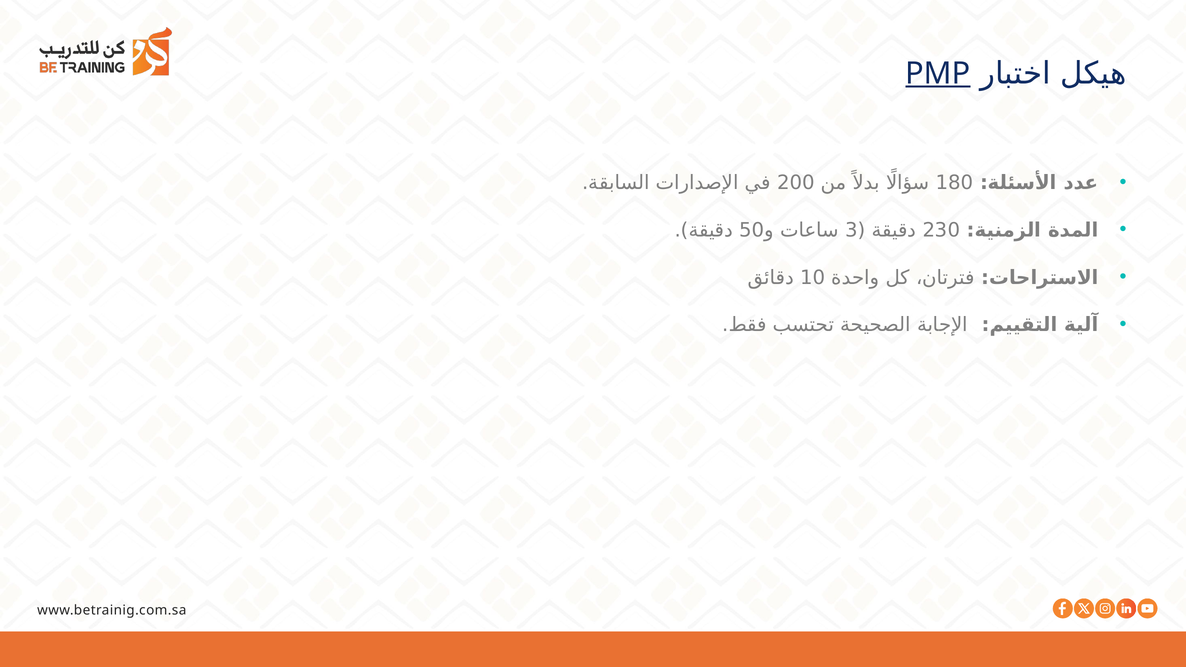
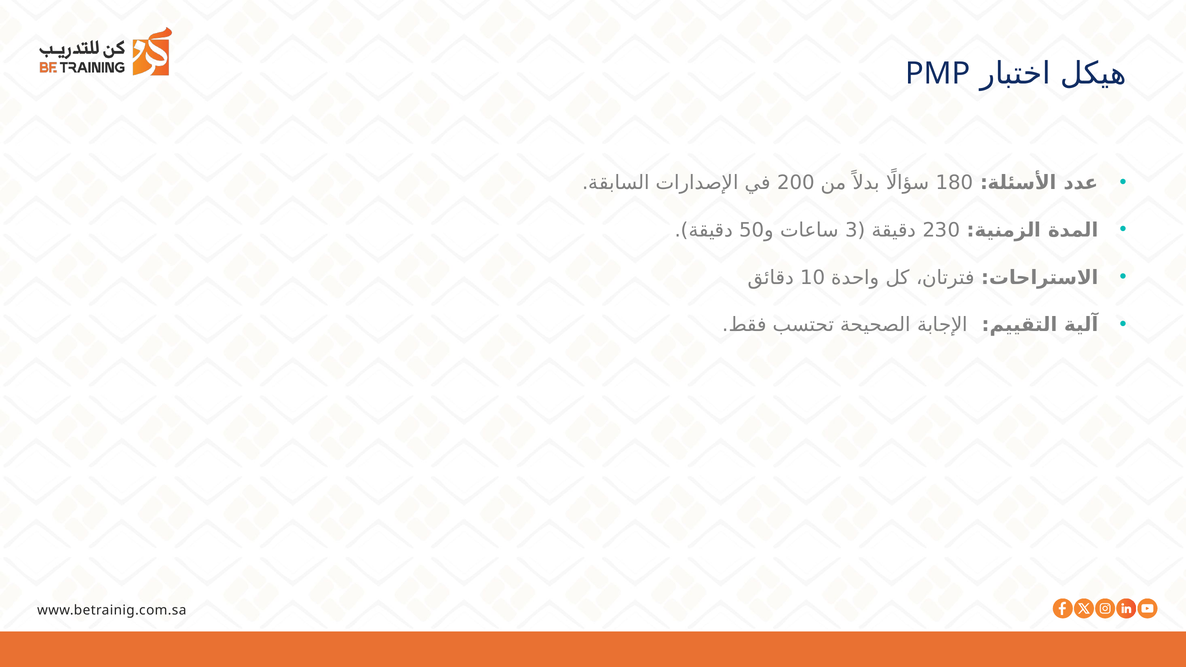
PMP underline: present -> none
